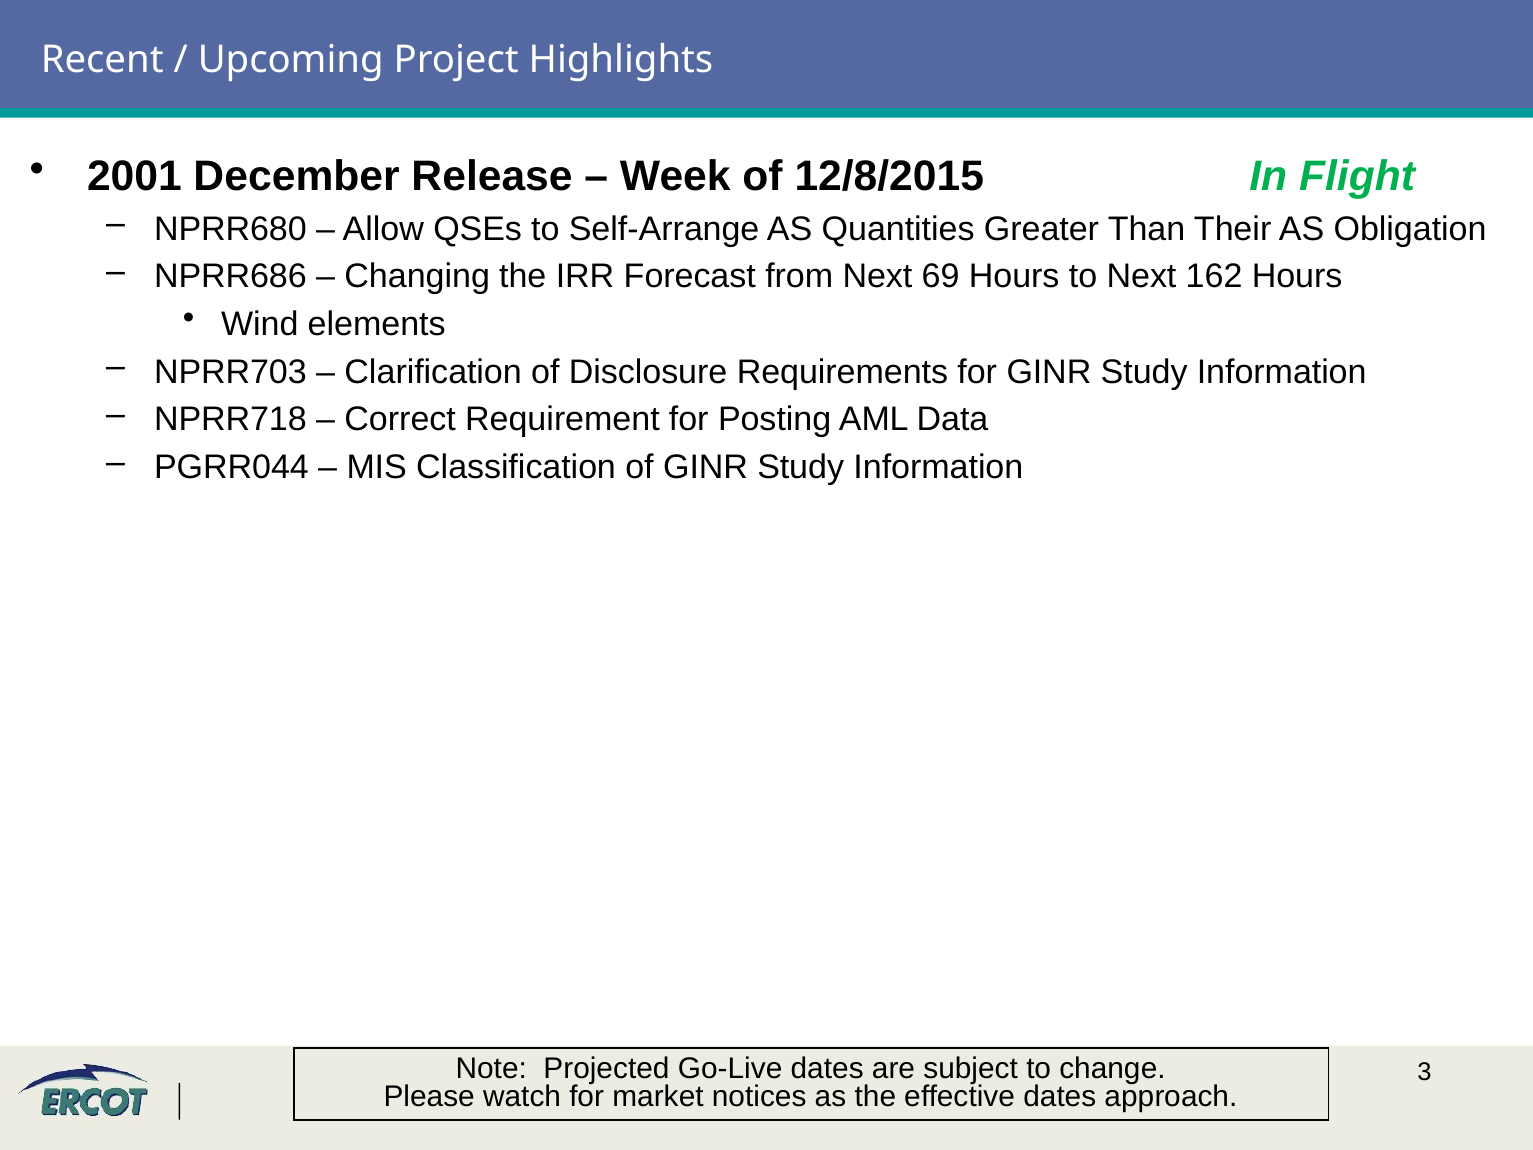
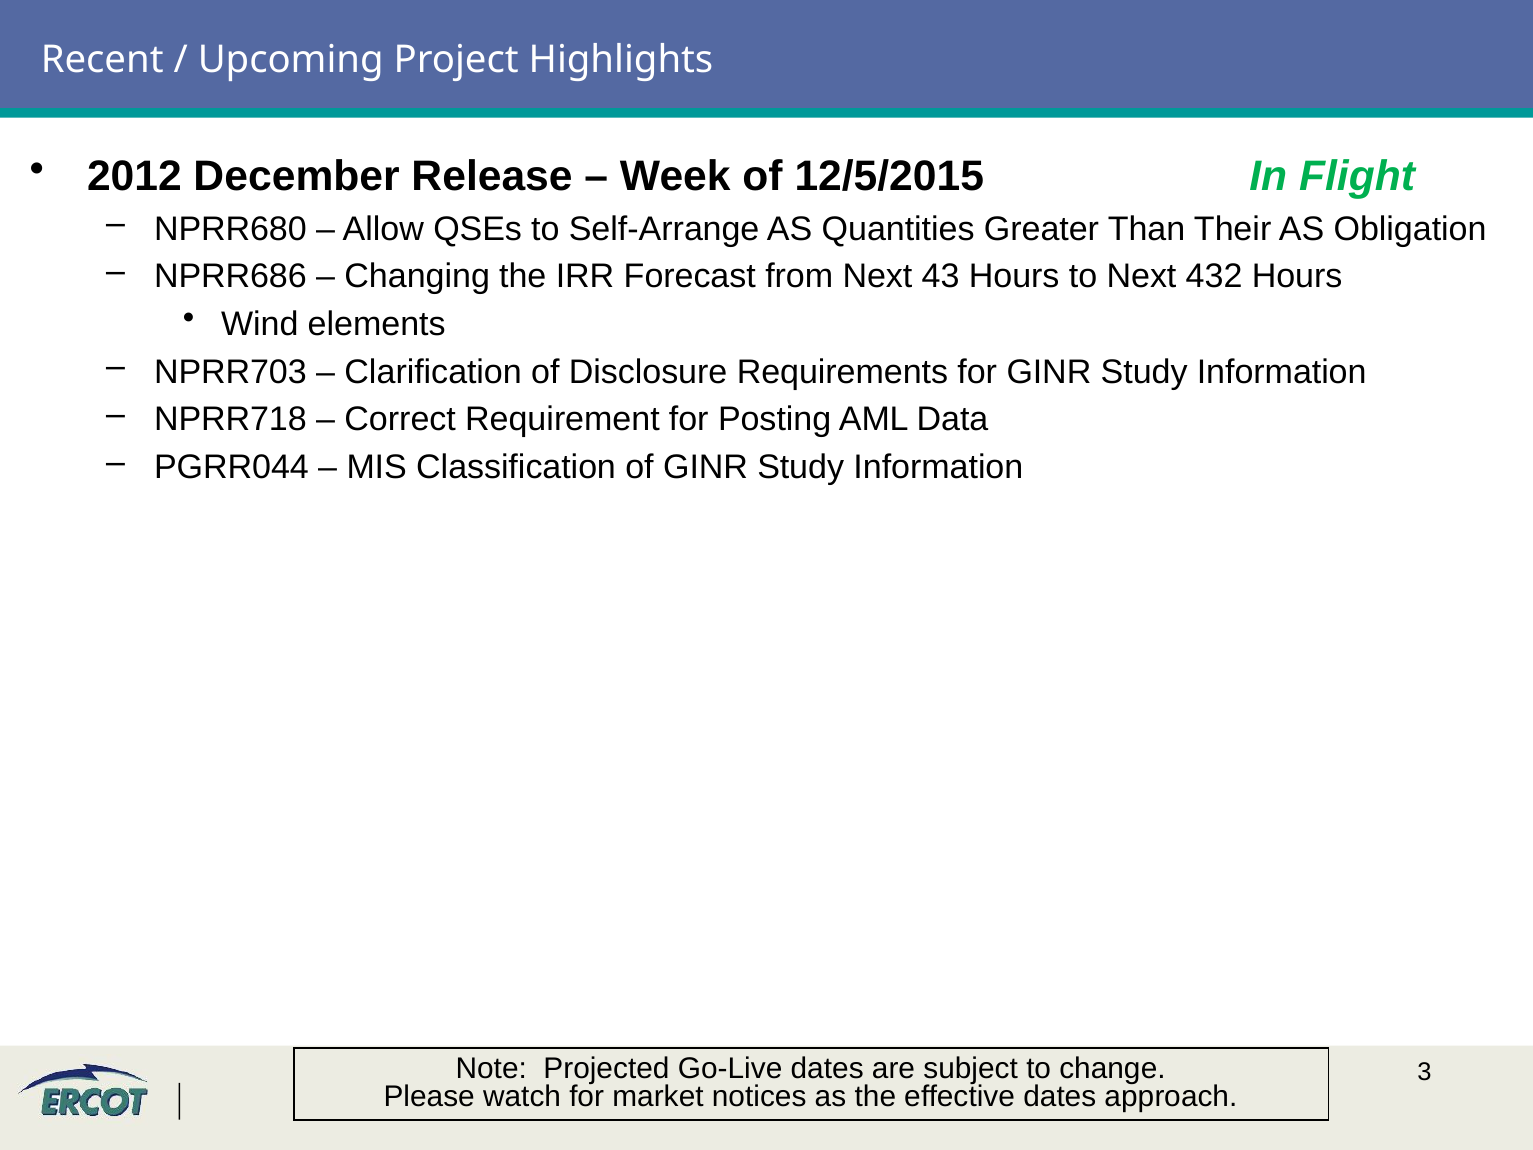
2001: 2001 -> 2012
12/8/2015: 12/8/2015 -> 12/5/2015
69: 69 -> 43
162: 162 -> 432
